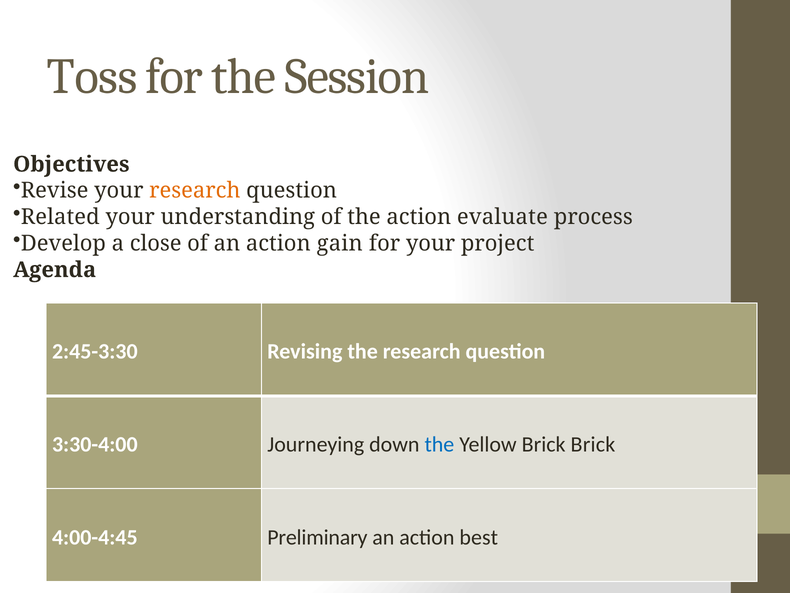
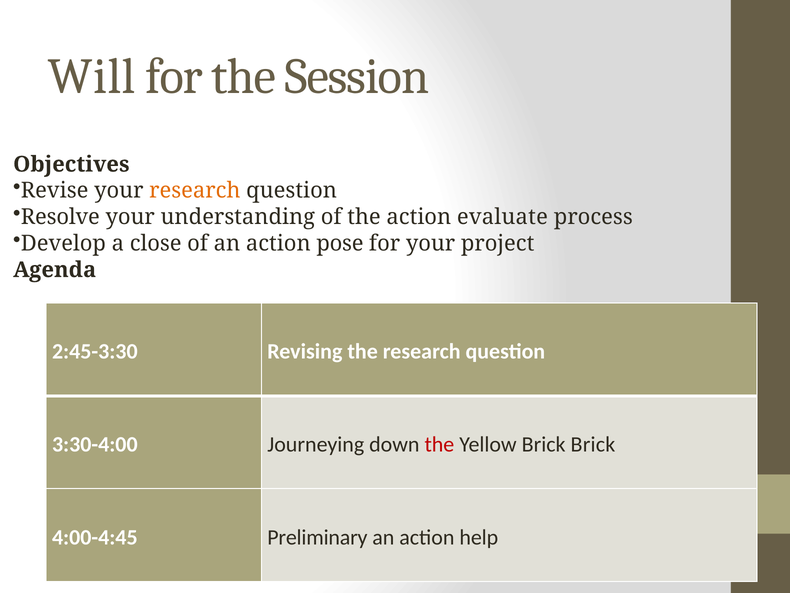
Toss: Toss -> Will
Related: Related -> Resolve
gain: gain -> pose
the at (439, 444) colour: blue -> red
best: best -> help
